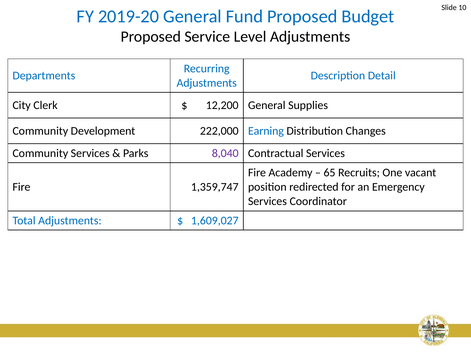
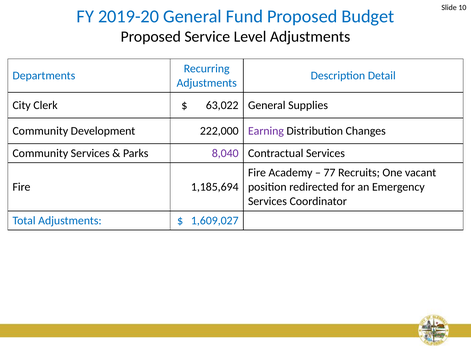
12,200: 12,200 -> 63,022
Earning colour: blue -> purple
65: 65 -> 77
1,359,747: 1,359,747 -> 1,185,694
